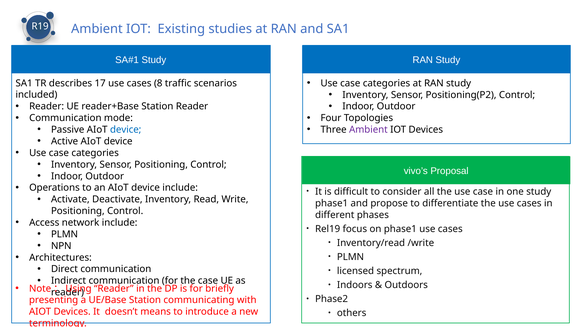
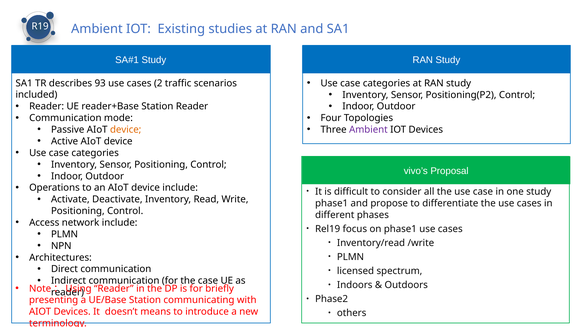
17: 17 -> 93
8: 8 -> 2
device at (126, 130) colour: blue -> orange
